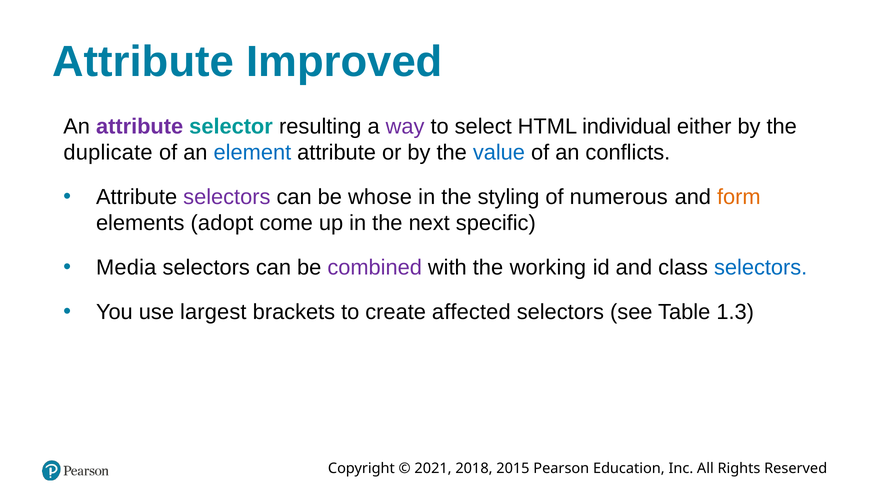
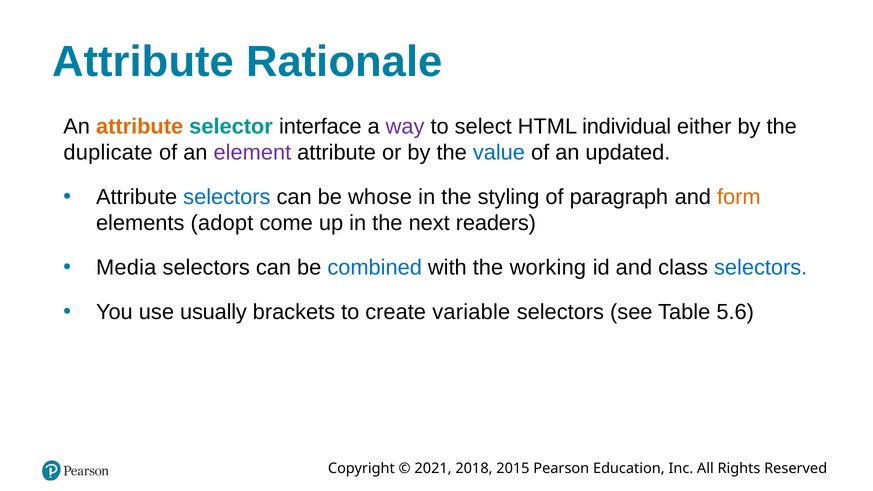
Improved: Improved -> Rationale
attribute at (140, 127) colour: purple -> orange
resulting: resulting -> interface
element colour: blue -> purple
conflicts: conflicts -> updated
selectors at (227, 197) colour: purple -> blue
numerous: numerous -> paragraph
specific: specific -> readers
combined colour: purple -> blue
largest: largest -> usually
affected: affected -> variable
1.3: 1.3 -> 5.6
